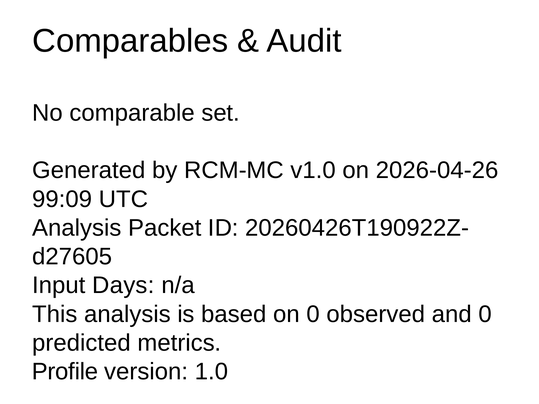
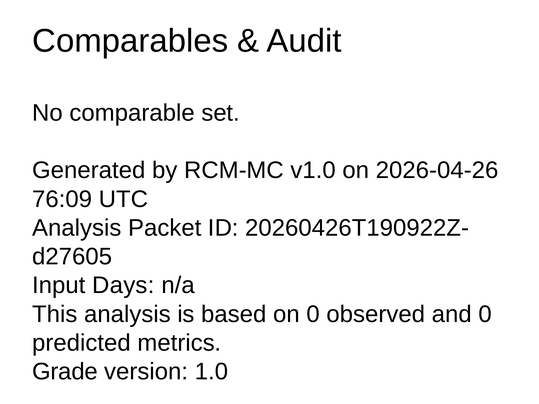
99:09: 99:09 -> 76:09
Profile: Profile -> Grade
